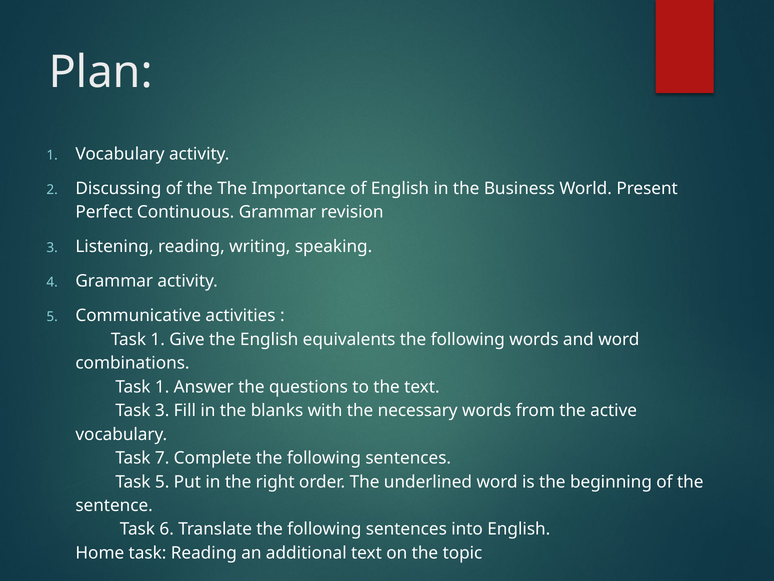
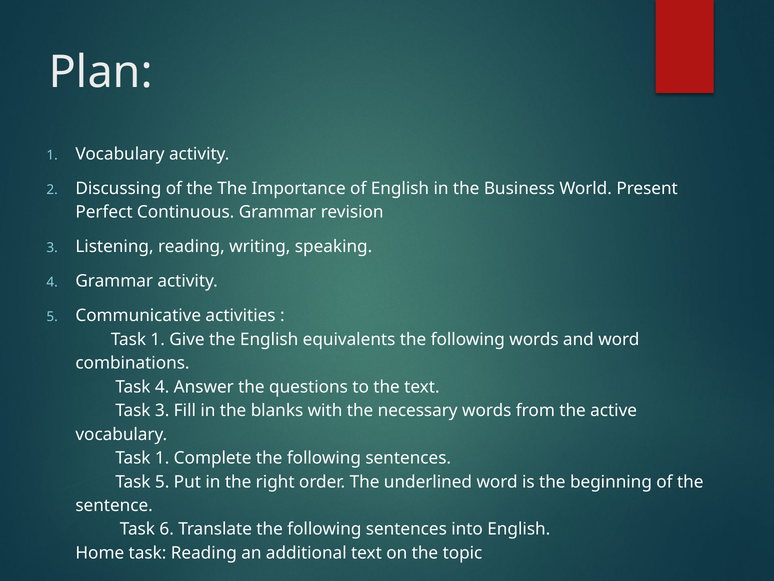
1 at (162, 387): 1 -> 4
7 at (162, 458): 7 -> 1
